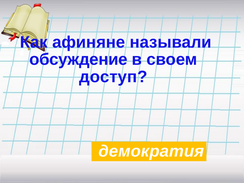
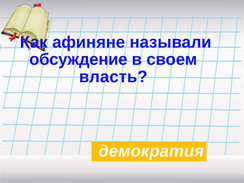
доступ: доступ -> власть
